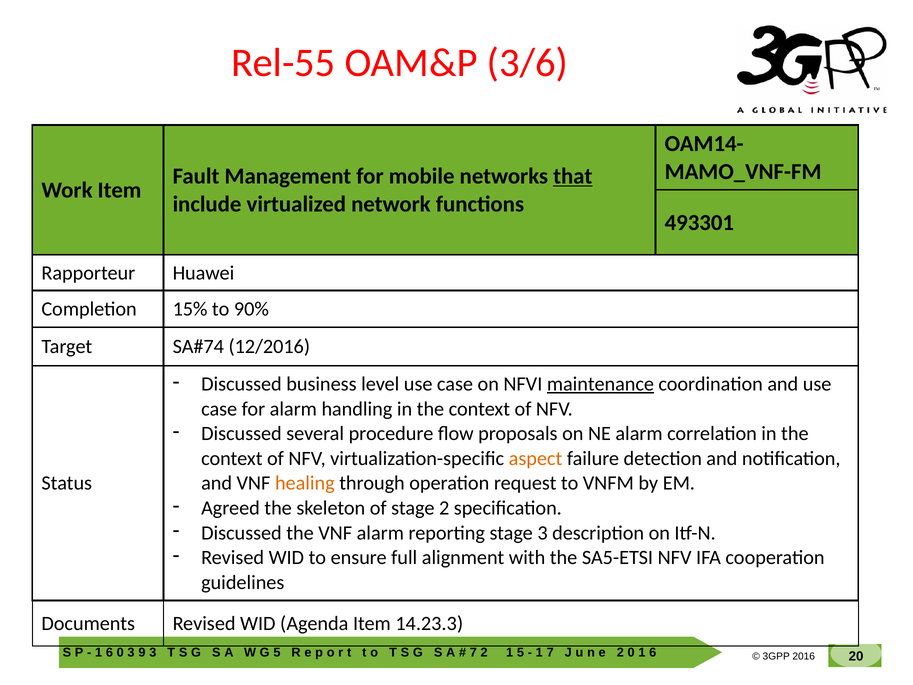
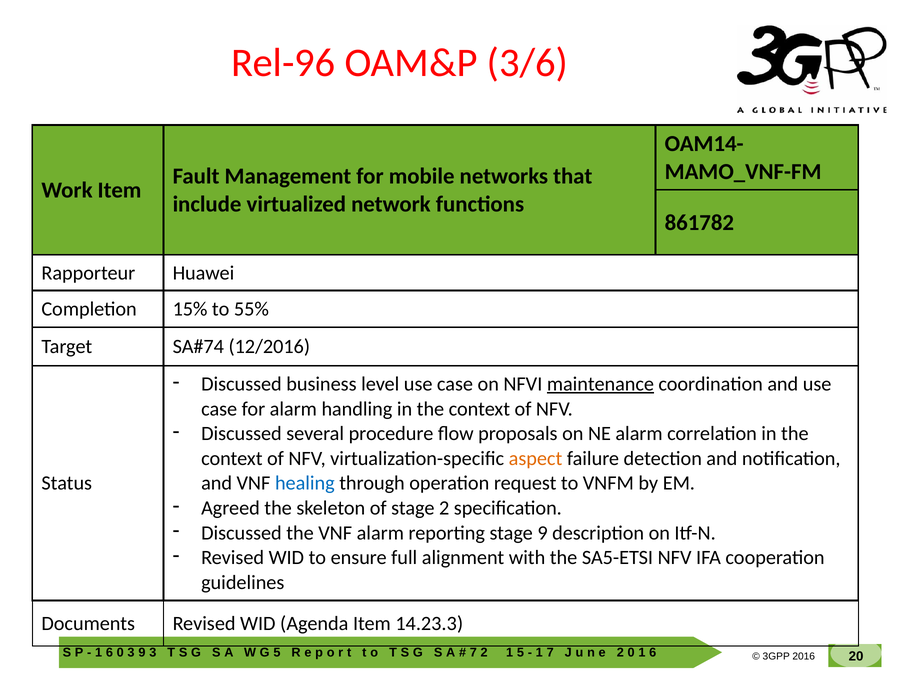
Rel-55: Rel-55 -> Rel-96
that underline: present -> none
493301: 493301 -> 861782
90%: 90% -> 55%
healing colour: orange -> blue
stage 3: 3 -> 9
